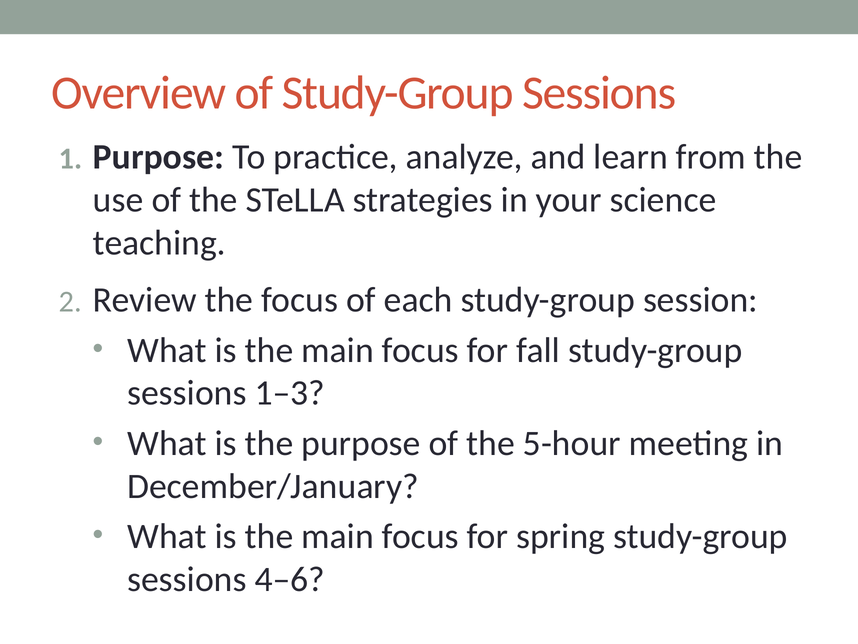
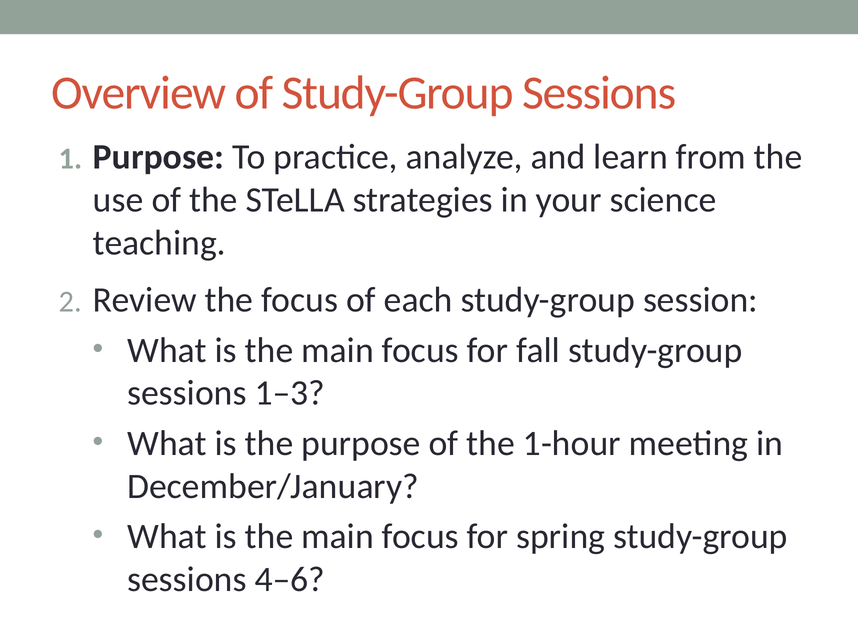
5-hour: 5-hour -> 1-hour
